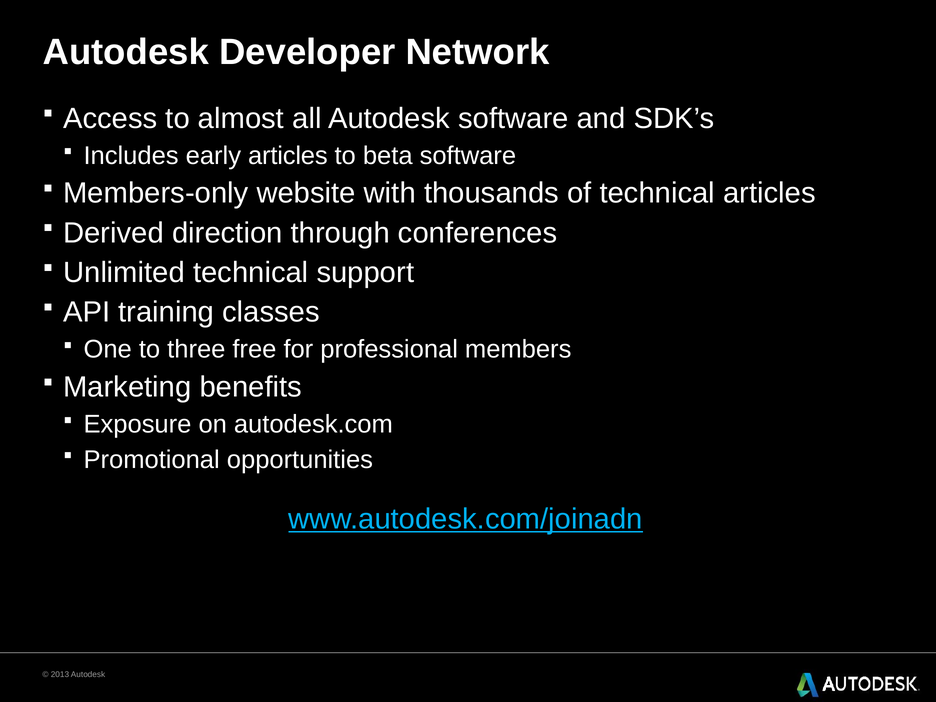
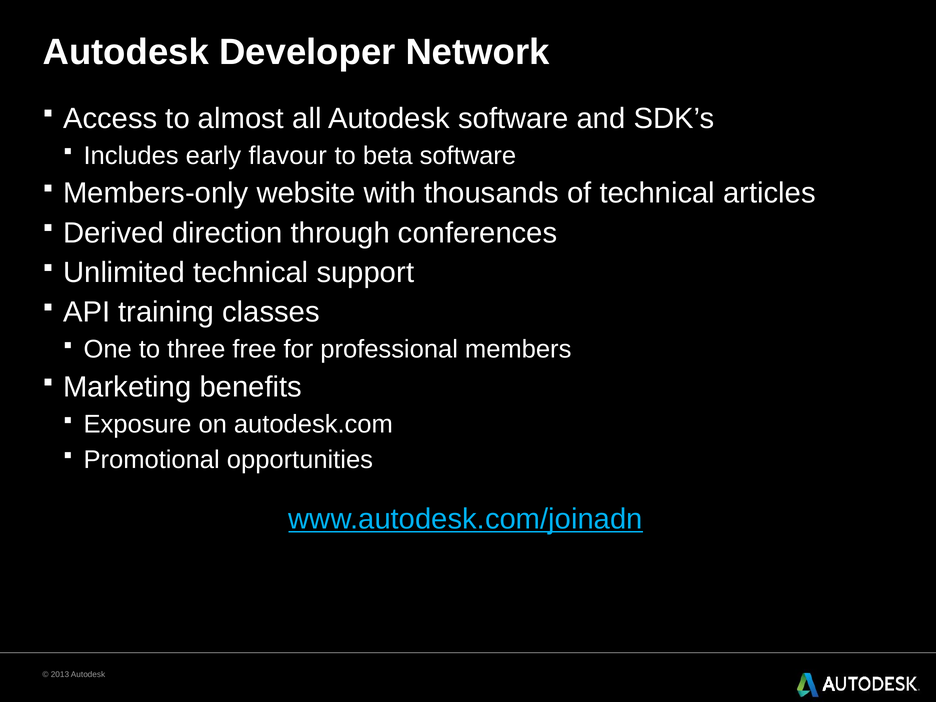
early articles: articles -> flavour
